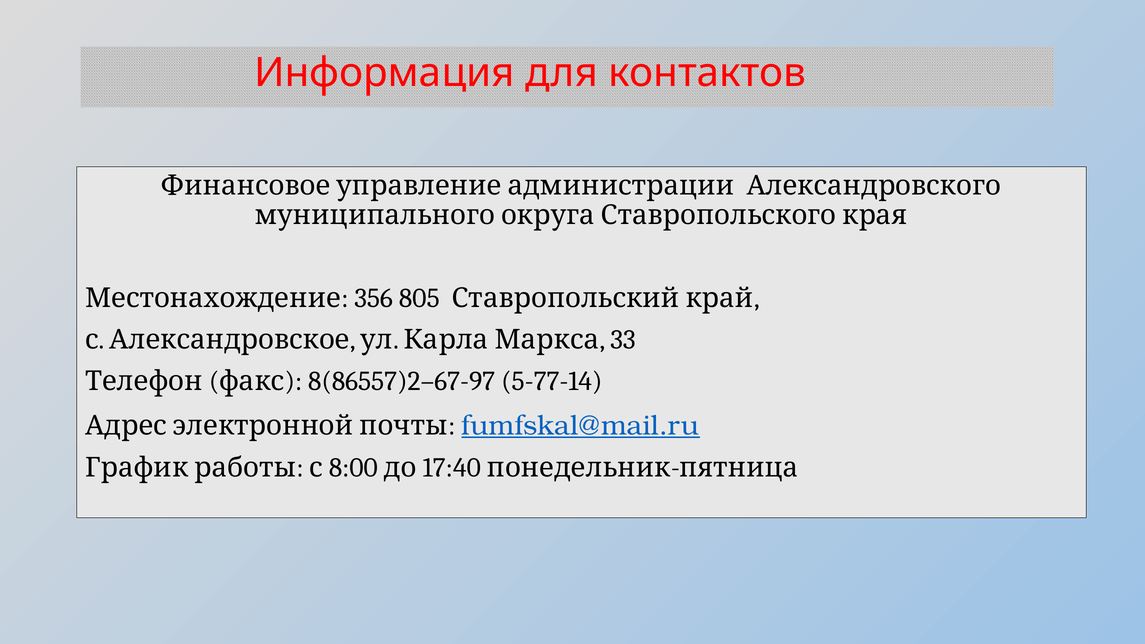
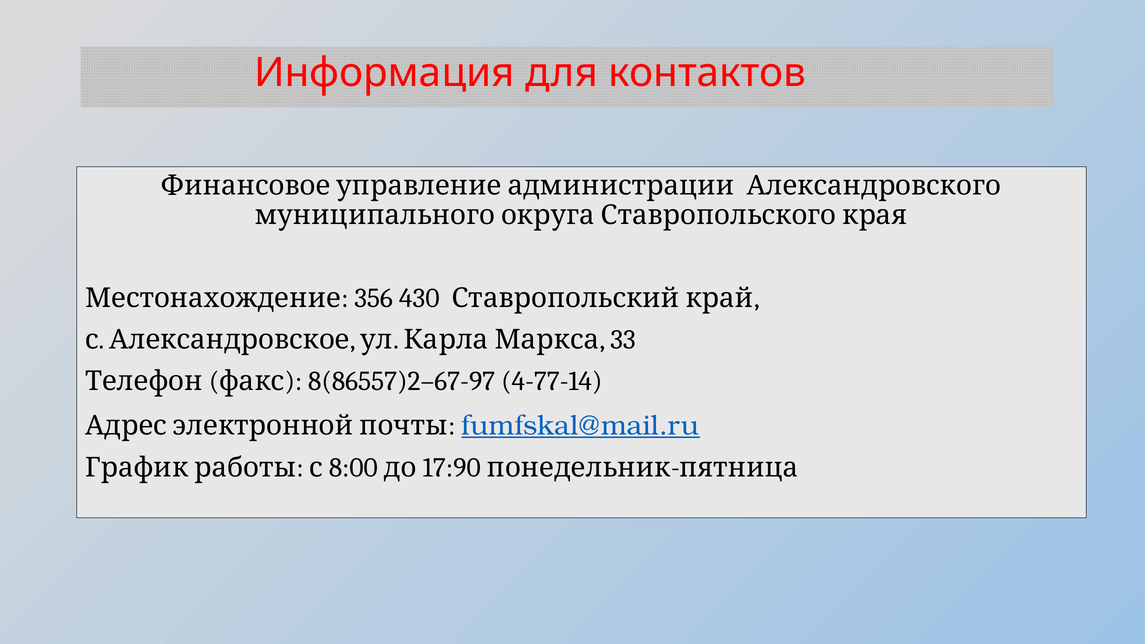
805: 805 -> 430
5-77-14: 5-77-14 -> 4-77-14
17:40: 17:40 -> 17:90
